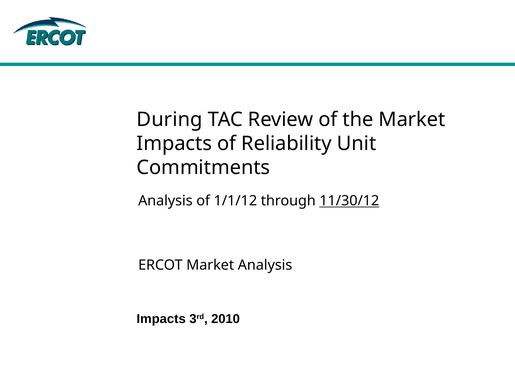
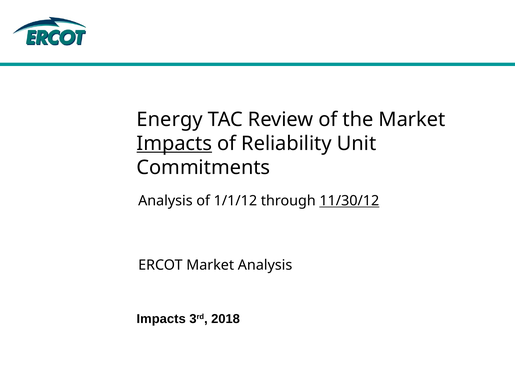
During: During -> Energy
Impacts at (174, 144) underline: none -> present
2010: 2010 -> 2018
